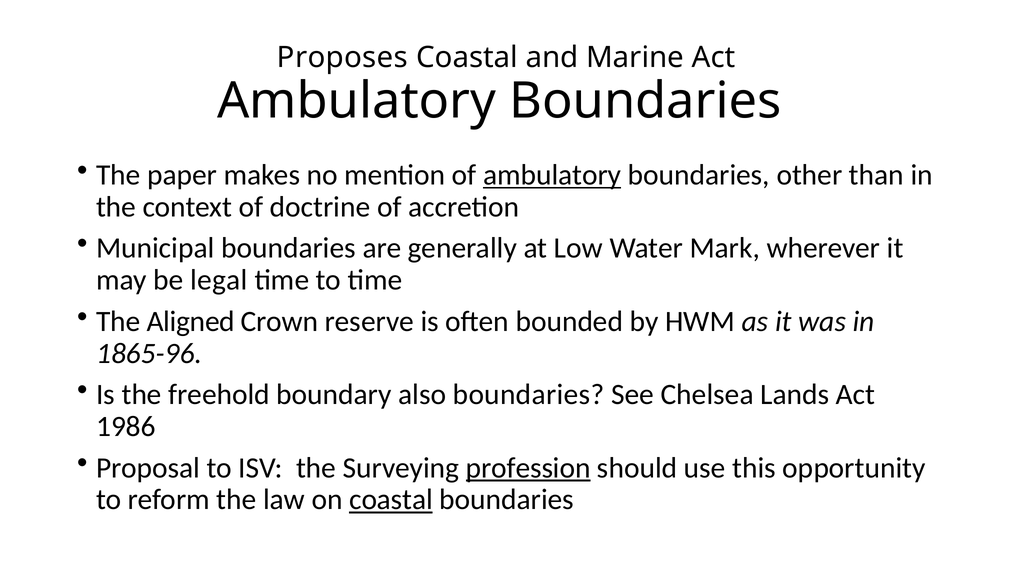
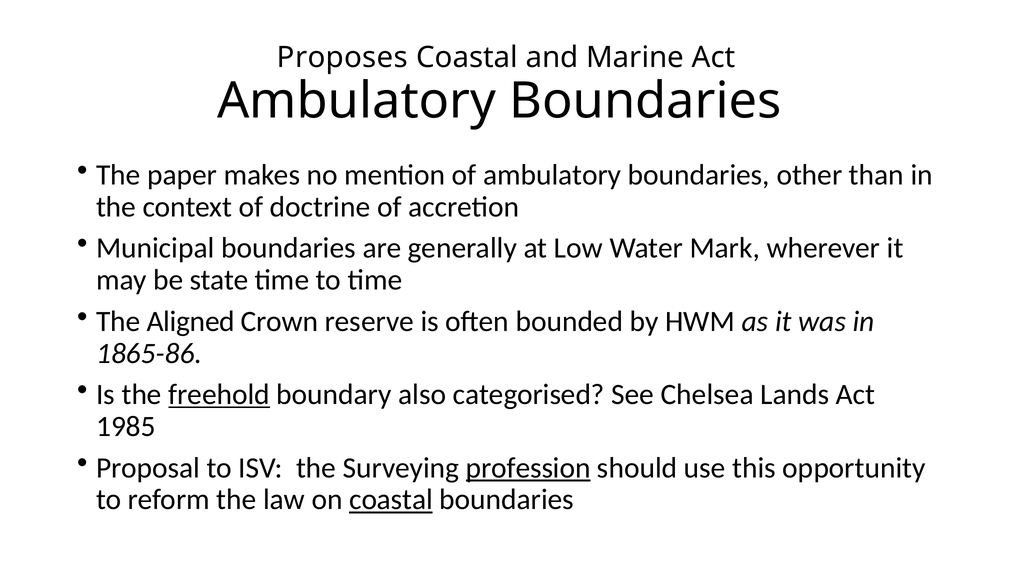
ambulatory at (552, 175) underline: present -> none
legal: legal -> state
1865-96: 1865-96 -> 1865-86
freehold underline: none -> present
also boundaries: boundaries -> categorised
1986: 1986 -> 1985
